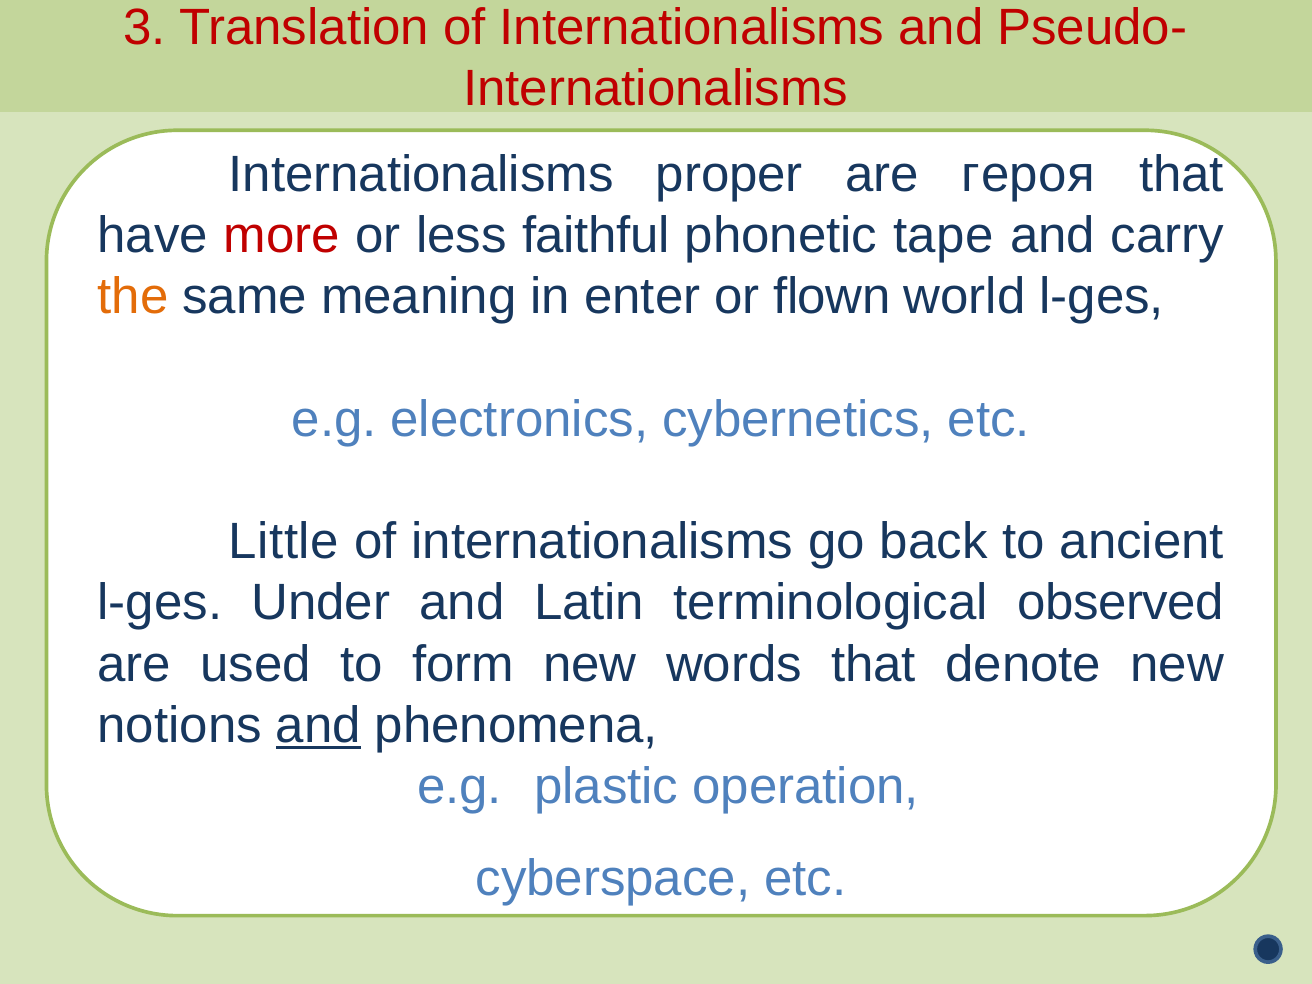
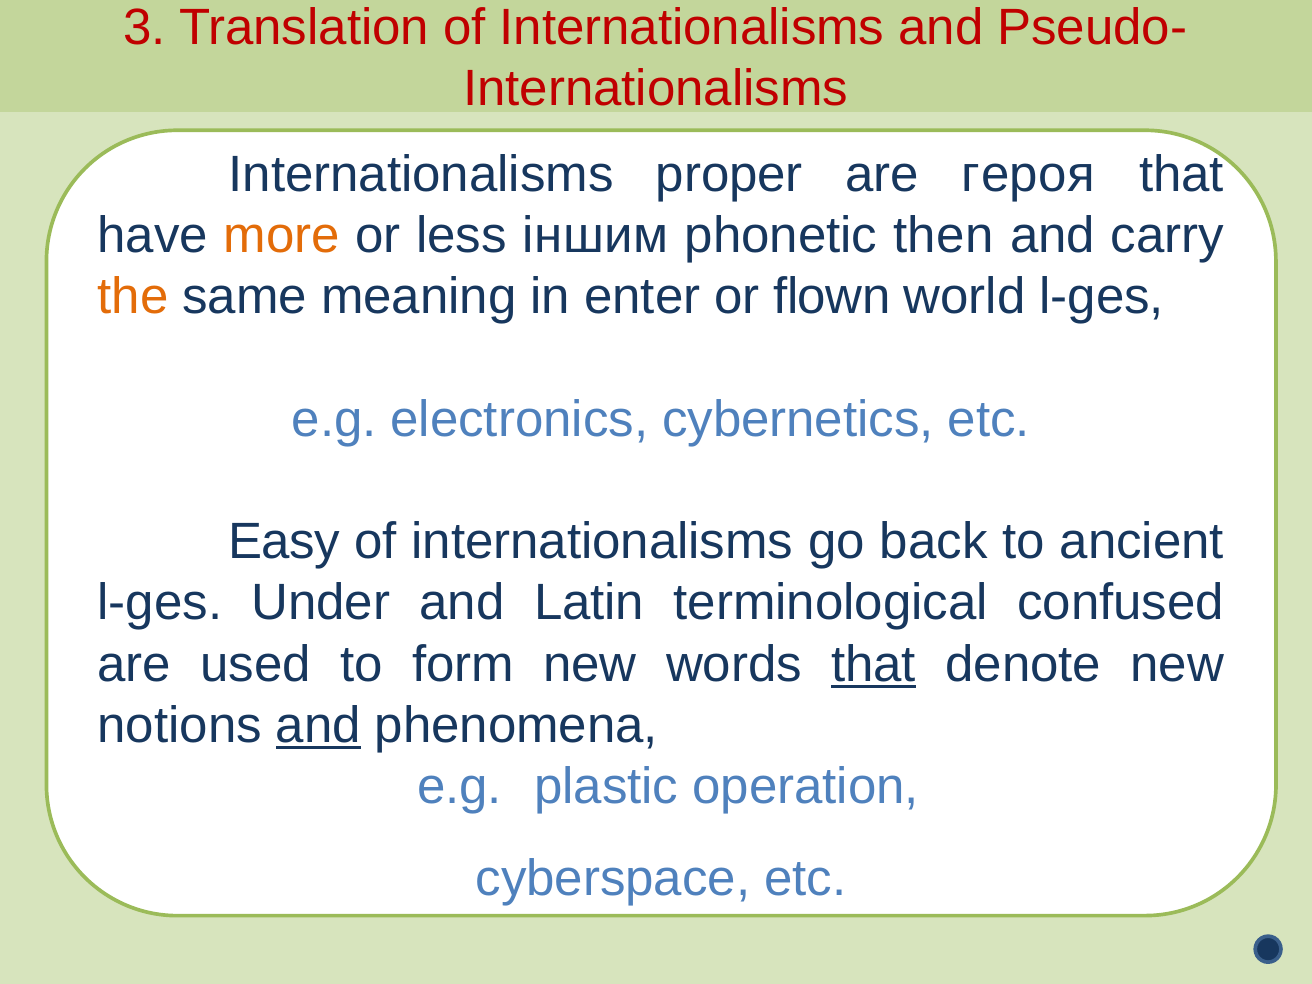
more colour: red -> orange
faithful: faithful -> іншим
tape: tape -> then
Little: Little -> Easy
observed: observed -> confused
that at (874, 664) underline: none -> present
